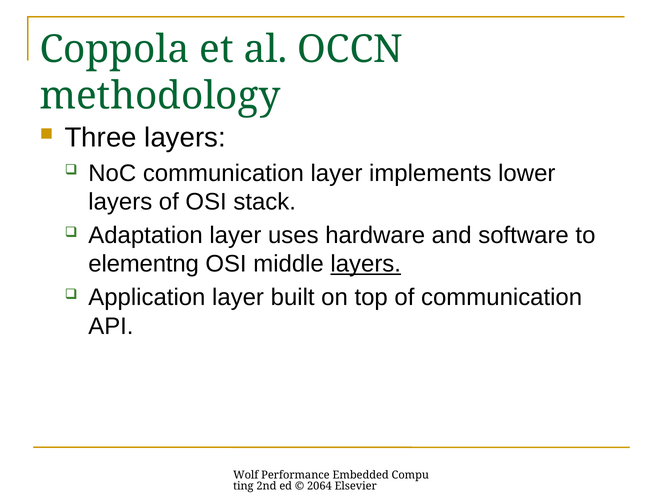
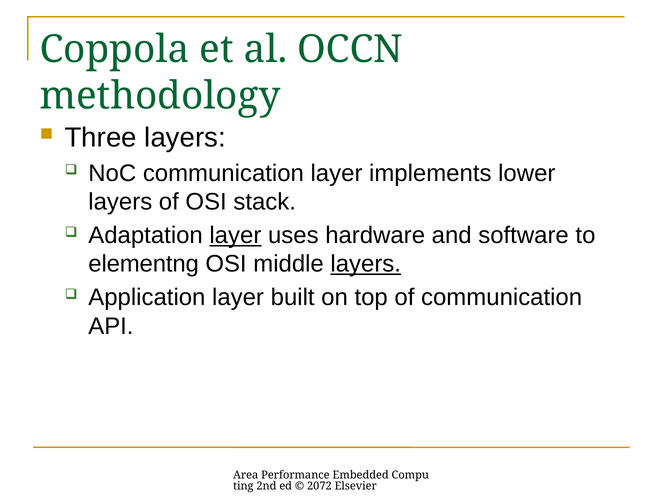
layer at (235, 236) underline: none -> present
Wolf: Wolf -> Area
2064: 2064 -> 2072
